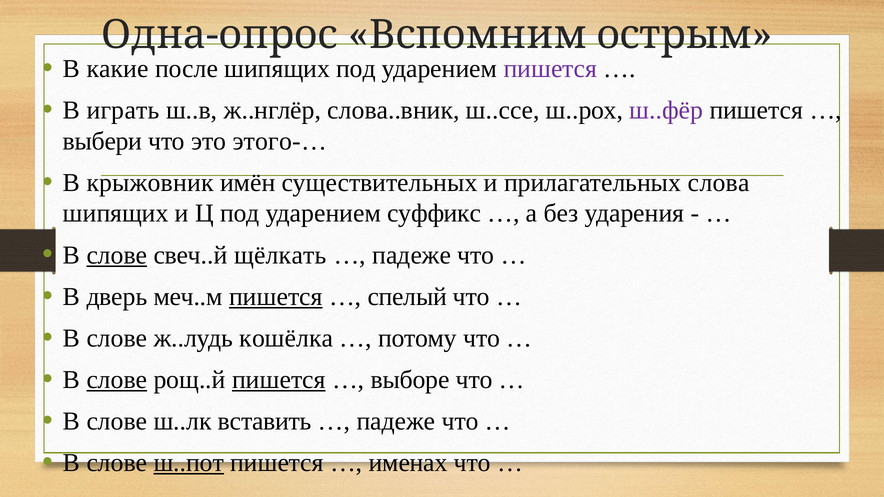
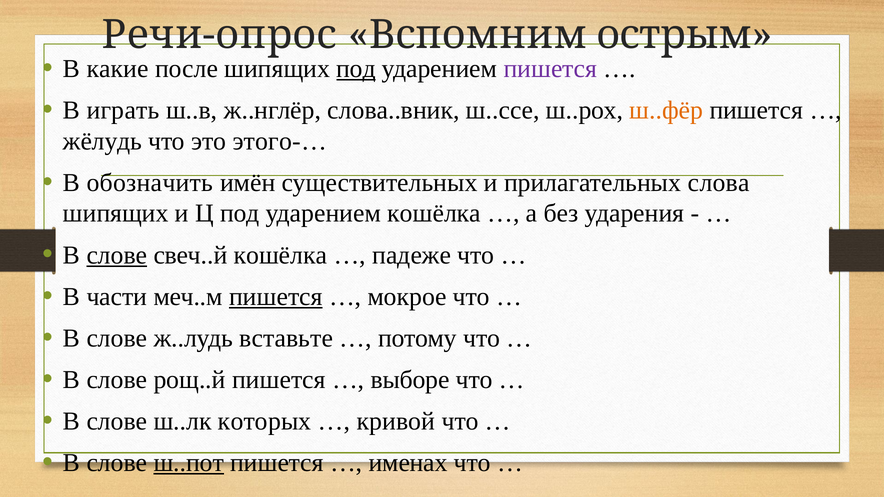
Одна-опрос: Одна-опрос -> Речи-опрос
под at (356, 69) underline: none -> present
ш..фёр colour: purple -> orange
выбери: выбери -> жёлудь
крыжовник: крыжовник -> обозначить
ударением суффикс: суффикс -> кошёлка
свеч..й щёлкать: щёлкать -> кошёлка
дверь: дверь -> части
спелый: спелый -> мокрое
кошёлка: кошёлка -> вставьте
слове at (117, 380) underline: present -> none
пишется at (279, 380) underline: present -> none
вставить: вставить -> которых
падеже at (396, 421): падеже -> кривой
